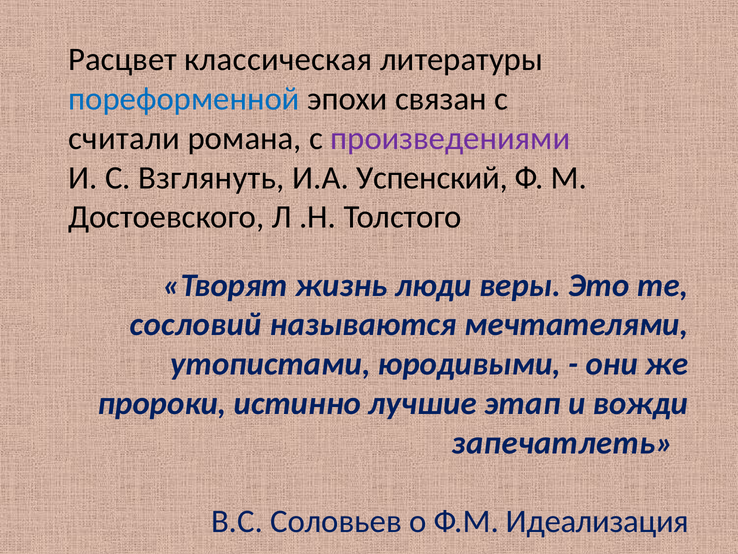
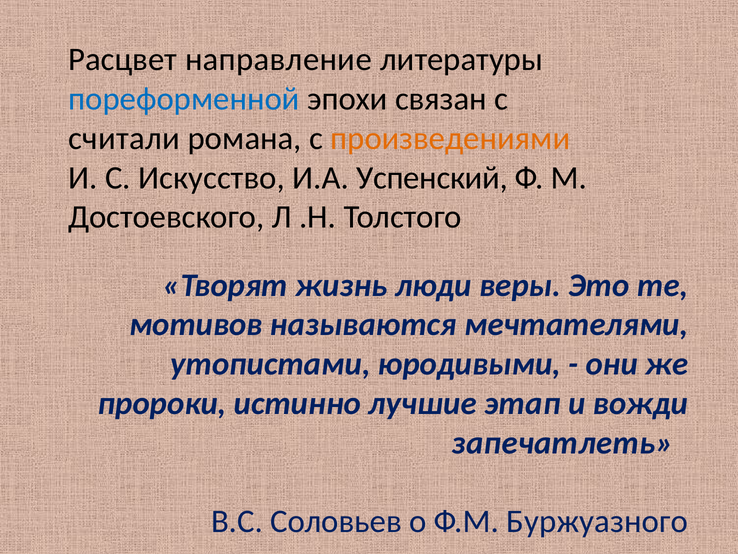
классическая: классическая -> направление
произведениями colour: purple -> orange
Взглянуть: Взглянуть -> Искусство
сословий: сословий -> мотивов
Идеализация: Идеализация -> Буржуазного
